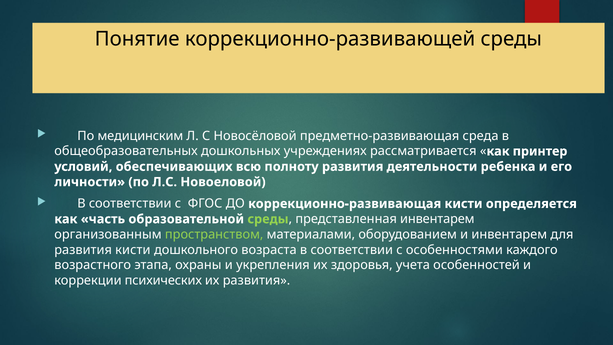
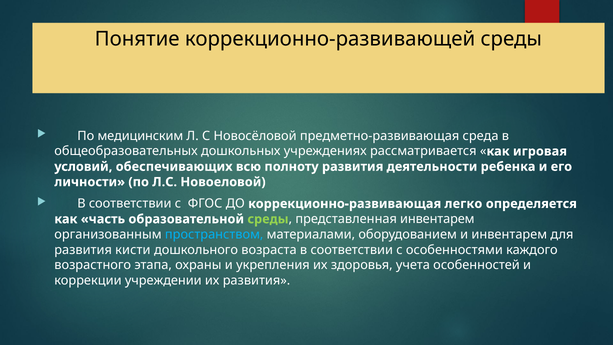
принтер: принтер -> игровая
коррекционно-развивающая кисти: кисти -> легко
пространством colour: light green -> light blue
психических: психических -> учреждении
